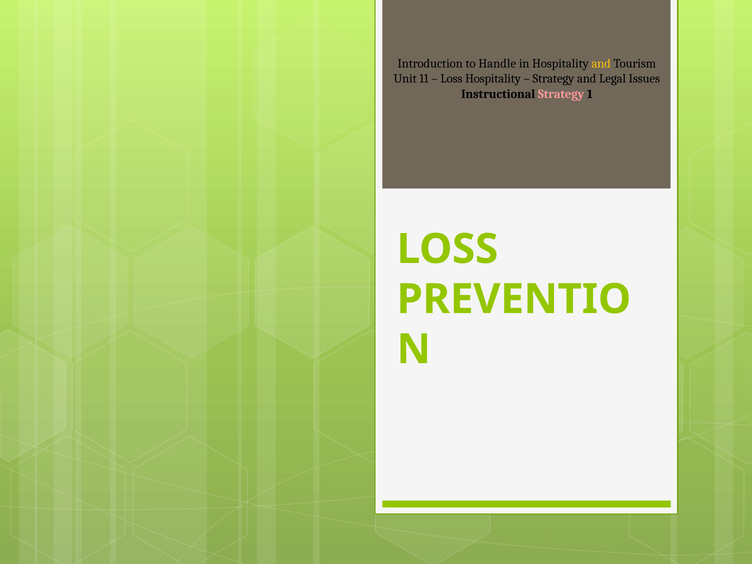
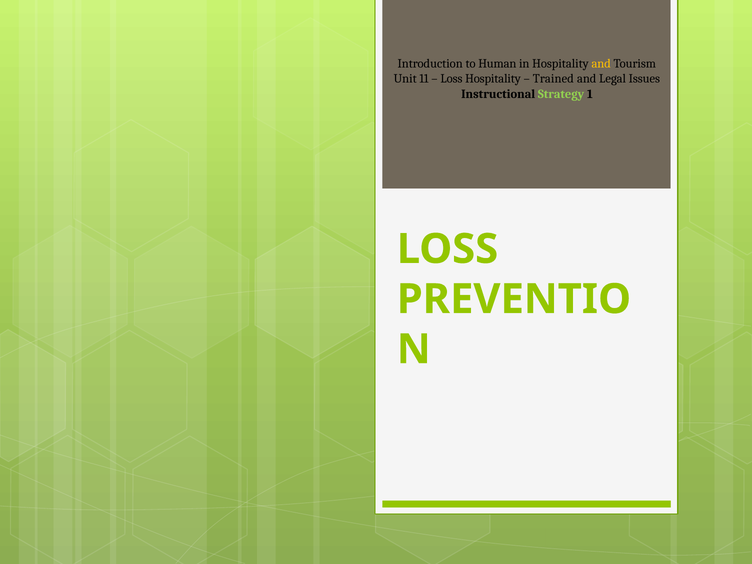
Handle: Handle -> Human
Strategy at (553, 79): Strategy -> Trained
Strategy at (561, 94) colour: pink -> light green
